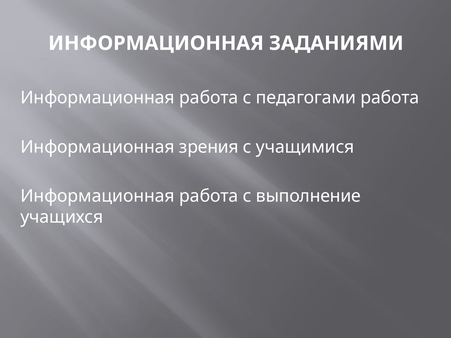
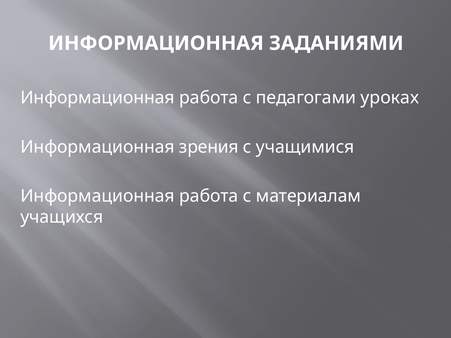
педагогами работа: работа -> уроках
выполнение: выполнение -> материалам
